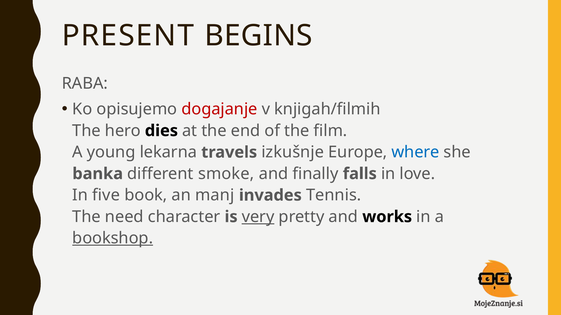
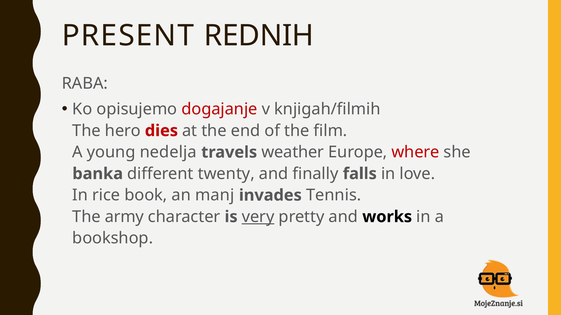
BEGINS: BEGINS -> REDNIH
dies colour: black -> red
lekarna: lekarna -> nedelja
izkušnje: izkušnje -> weather
where colour: blue -> red
smoke: smoke -> twenty
five: five -> rice
need: need -> army
bookshop underline: present -> none
